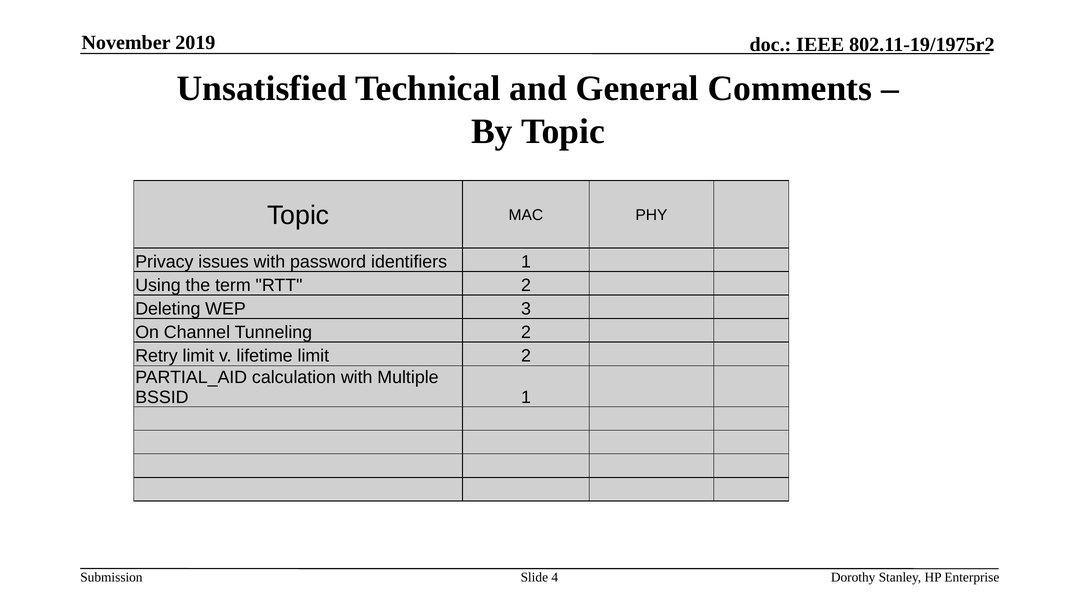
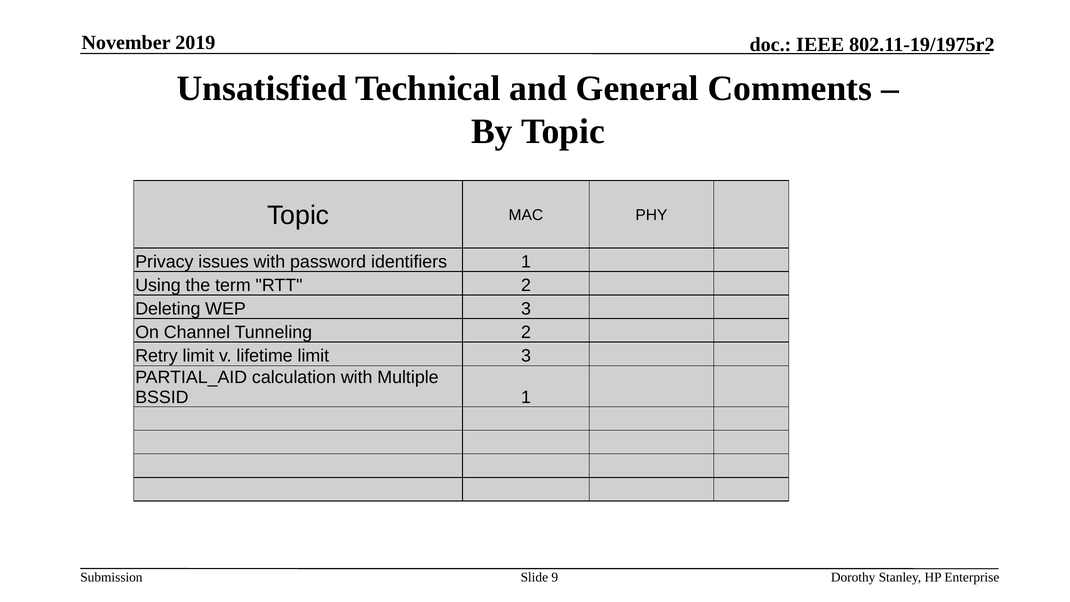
limit 2: 2 -> 3
4: 4 -> 9
